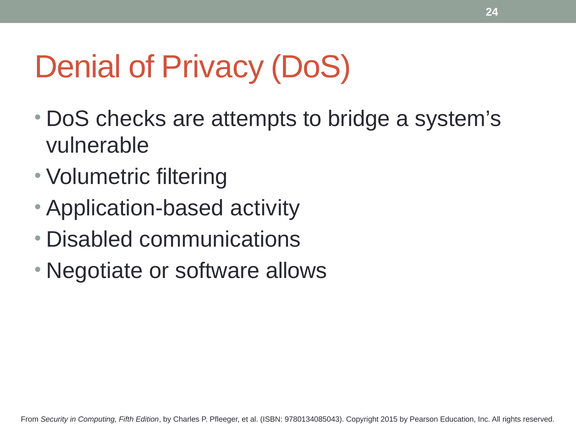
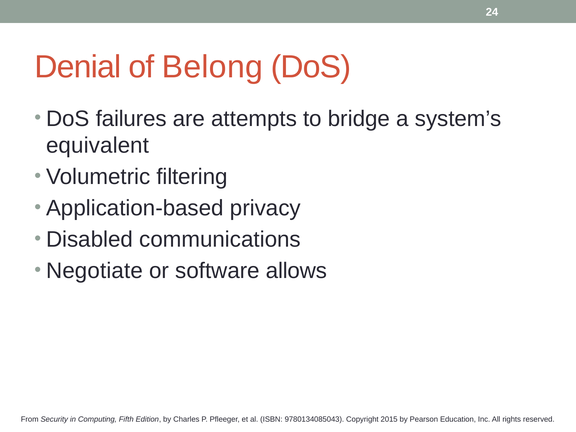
Privacy: Privacy -> Belong
checks: checks -> failures
vulnerable: vulnerable -> equivalent
activity: activity -> privacy
